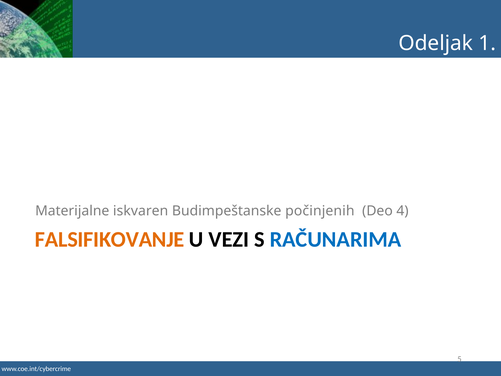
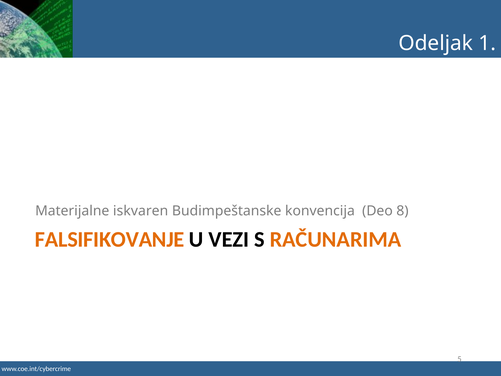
počinjenih: počinjenih -> konvencija
4: 4 -> 8
RAČUNARIMA colour: blue -> orange
